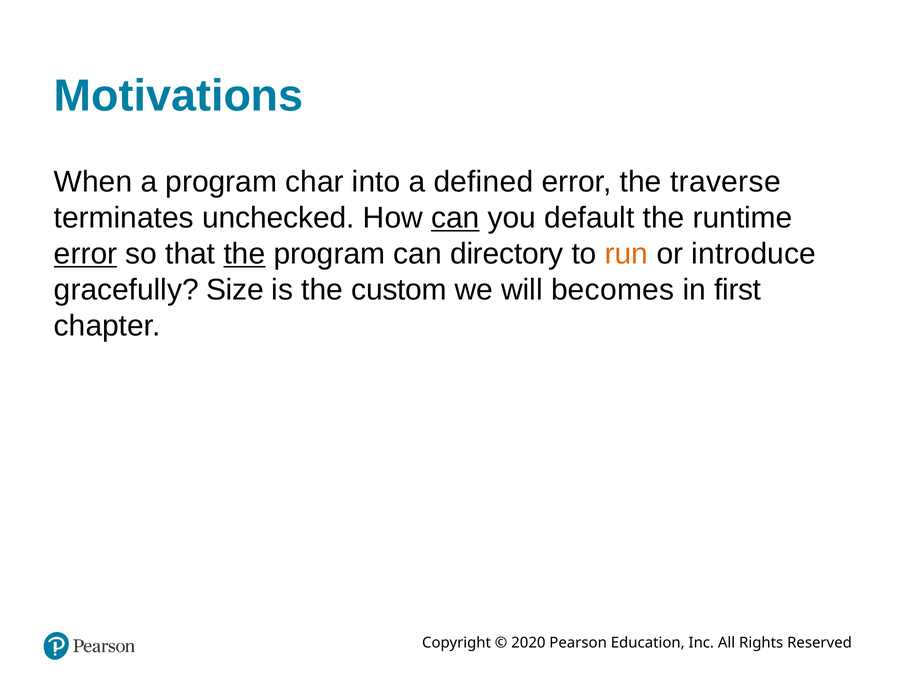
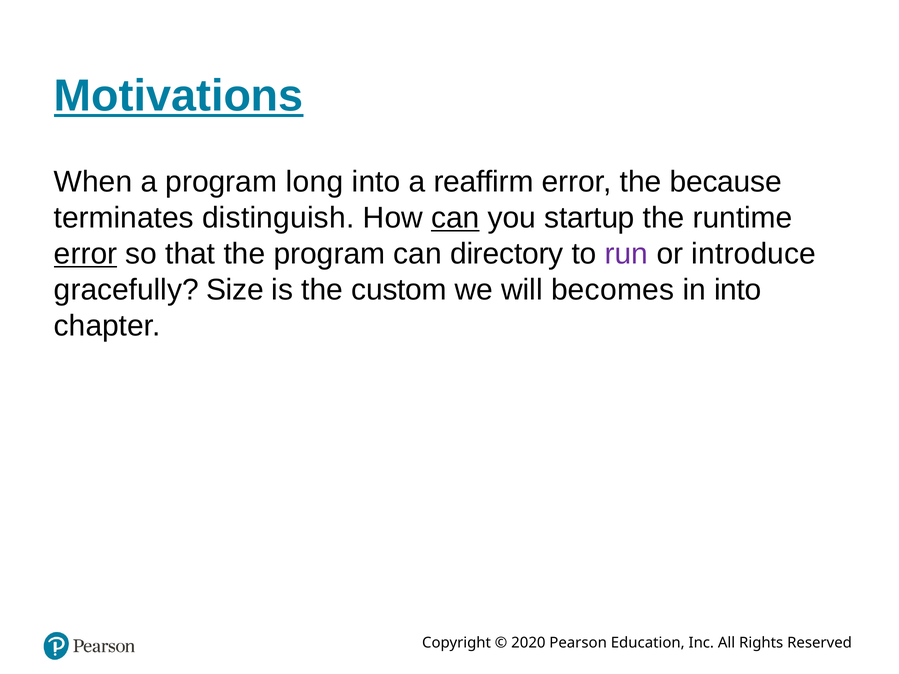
Motivations underline: none -> present
char: char -> long
defined: defined -> reaffirm
traverse: traverse -> because
unchecked: unchecked -> distinguish
default: default -> startup
the at (244, 254) underline: present -> none
run colour: orange -> purple
in first: first -> into
